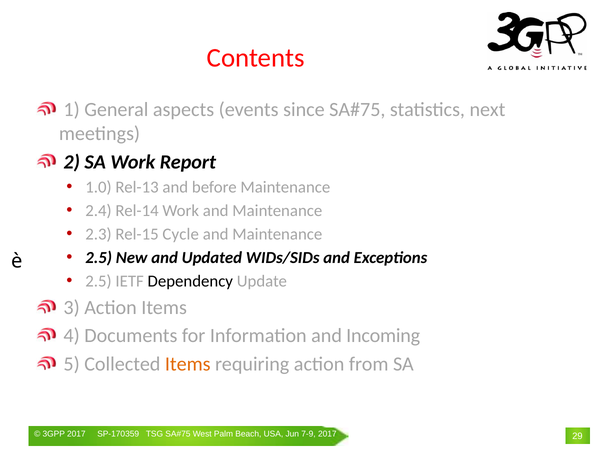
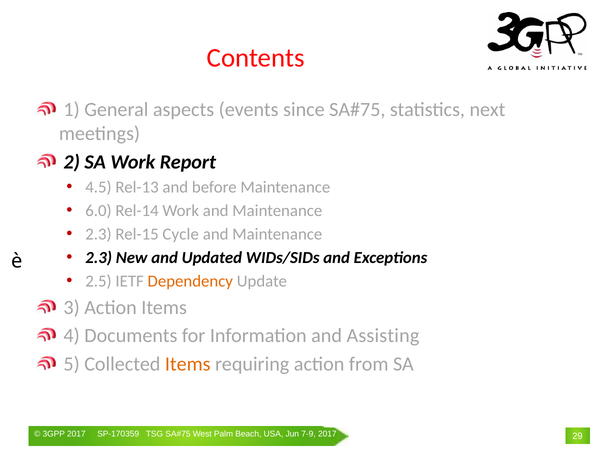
1.0: 1.0 -> 4.5
2.4: 2.4 -> 6.0
2.5 at (99, 258): 2.5 -> 2.3
Dependency colour: black -> orange
Incoming: Incoming -> Assisting
